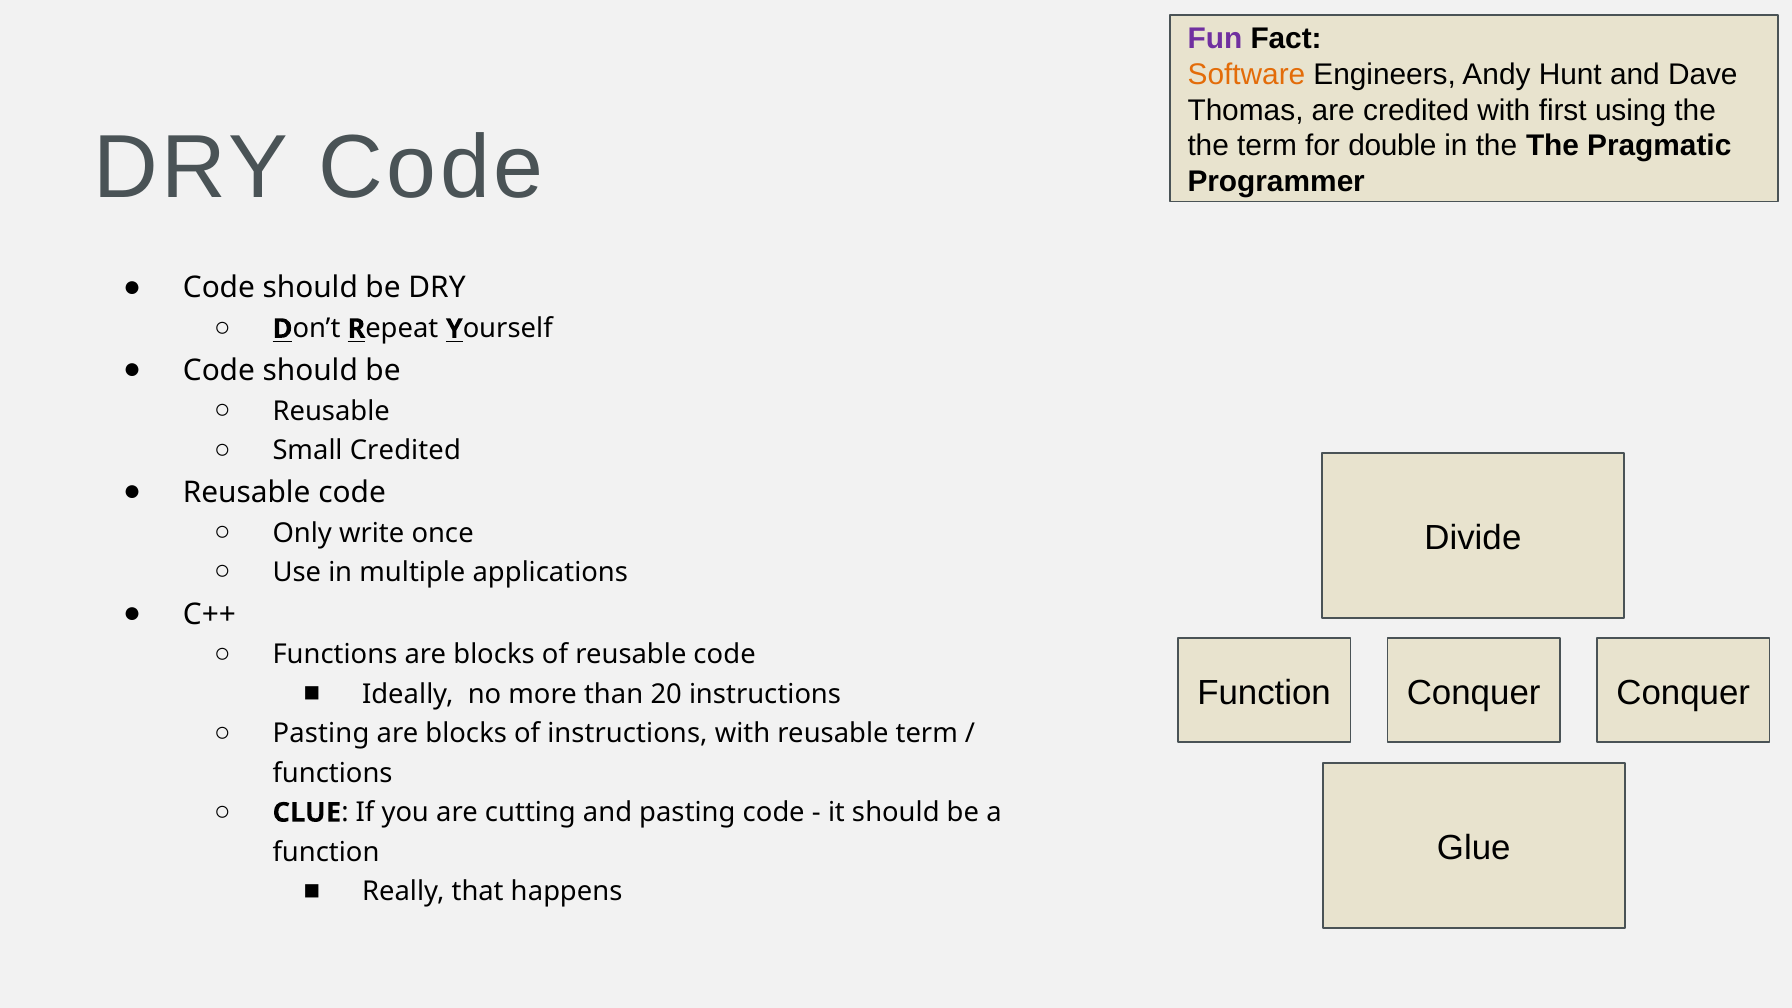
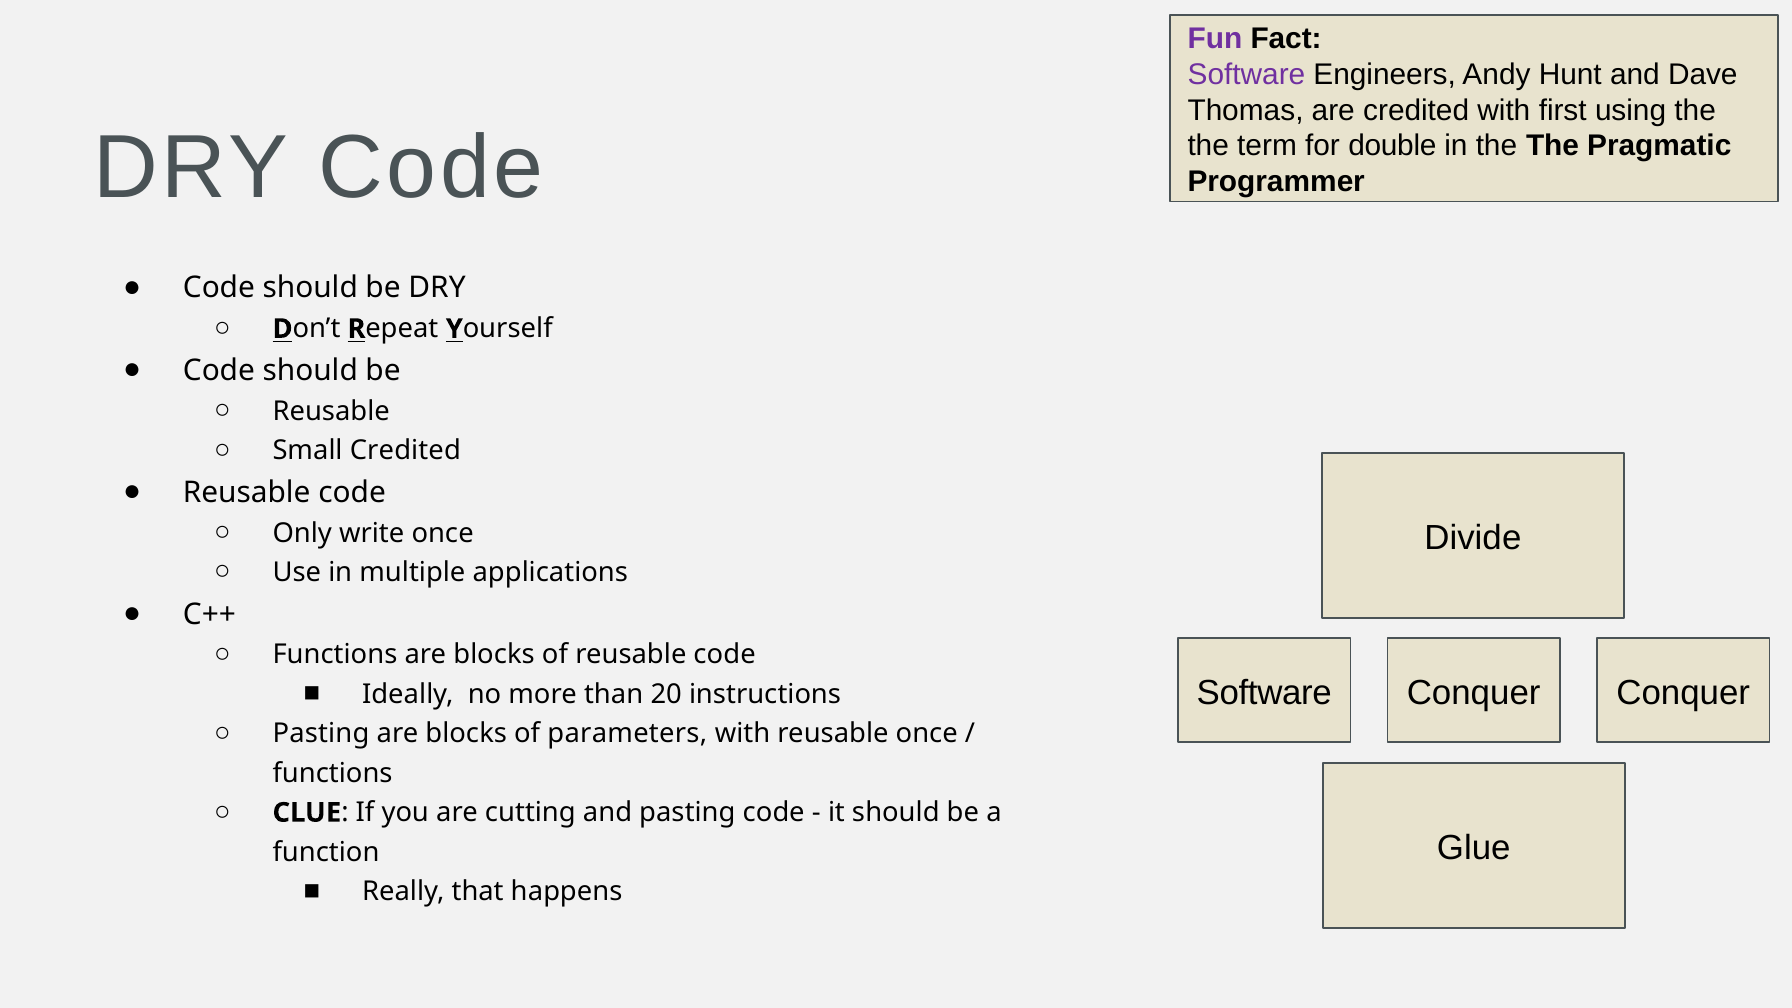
Software at (1246, 74) colour: orange -> purple
Function at (1264, 693): Function -> Software
of instructions: instructions -> parameters
reusable term: term -> once
